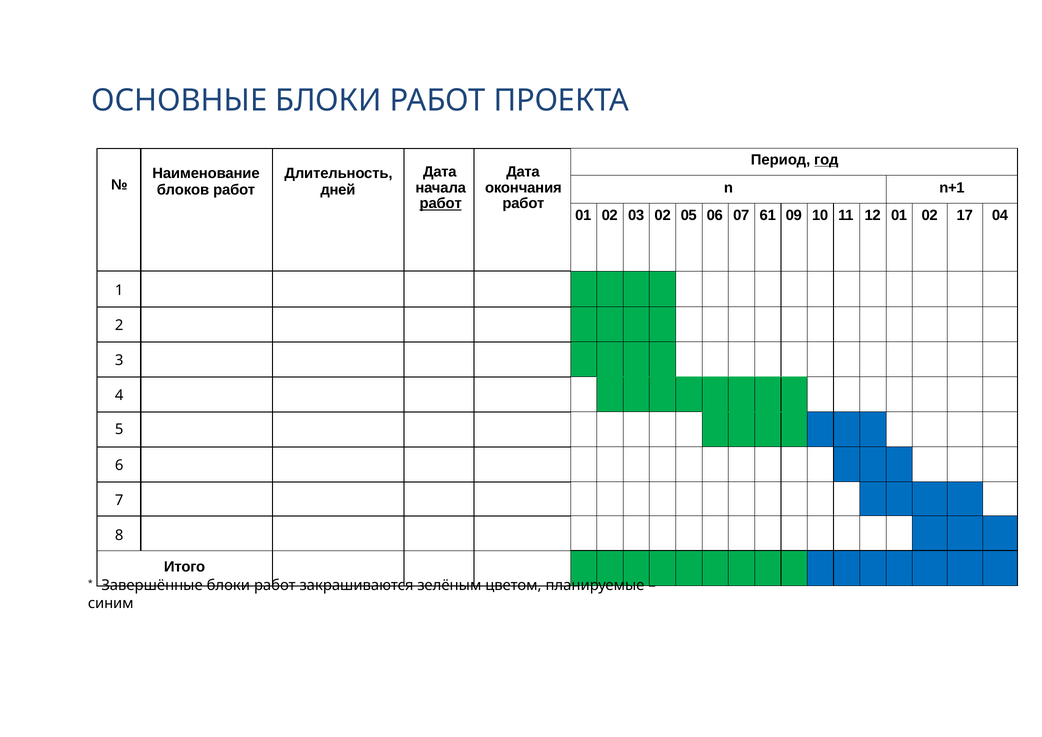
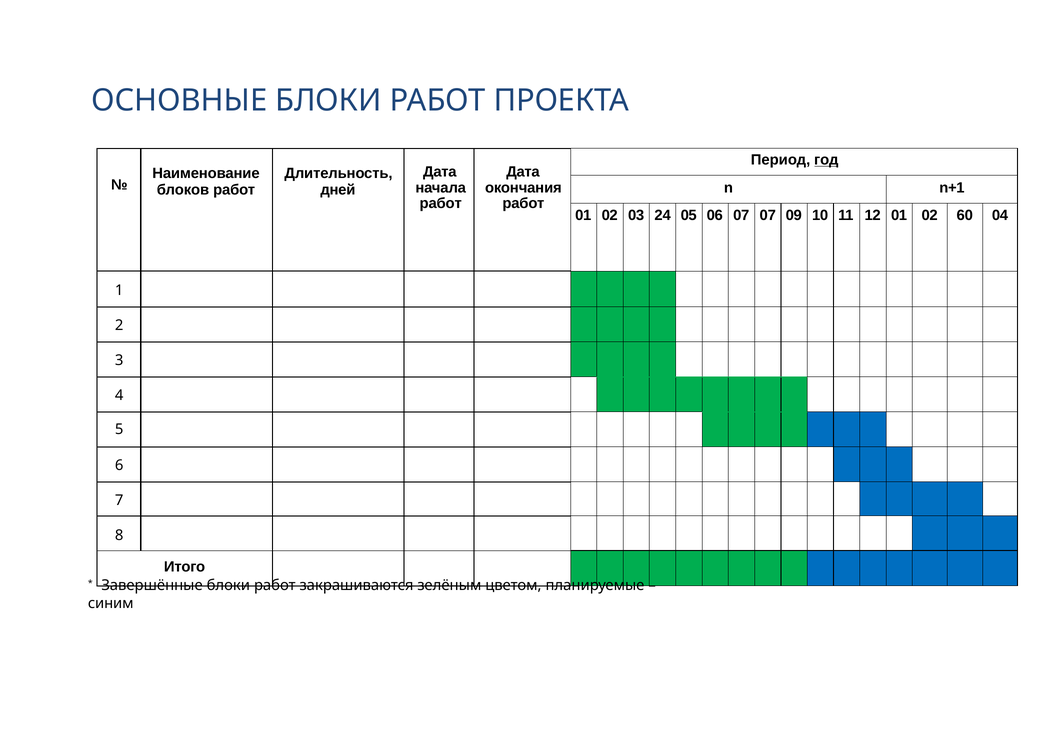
работ at (441, 204) underline: present -> none
03 02: 02 -> 24
07 61: 61 -> 07
17: 17 -> 60
